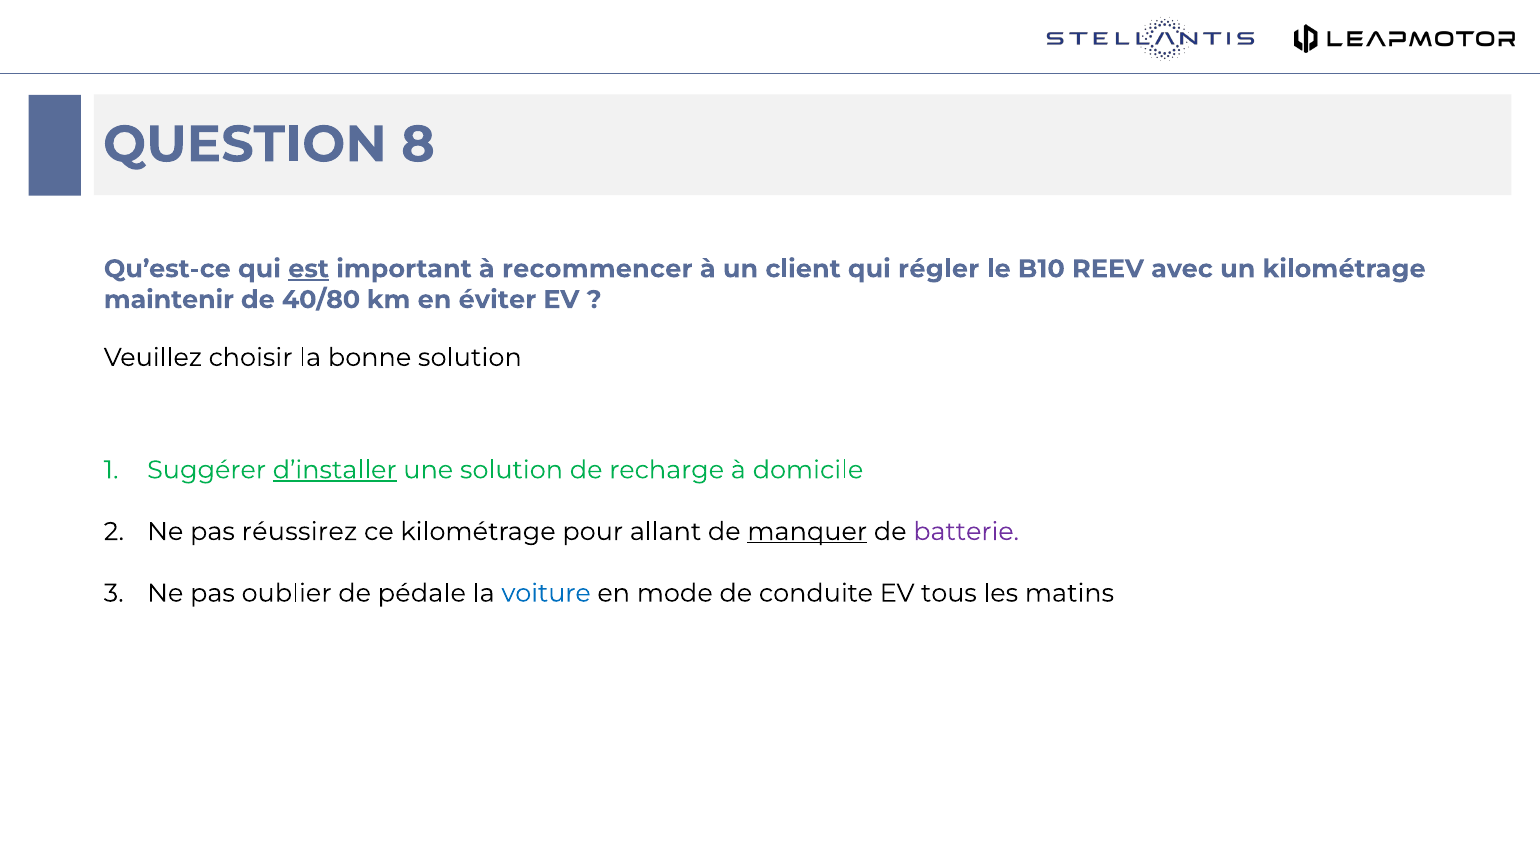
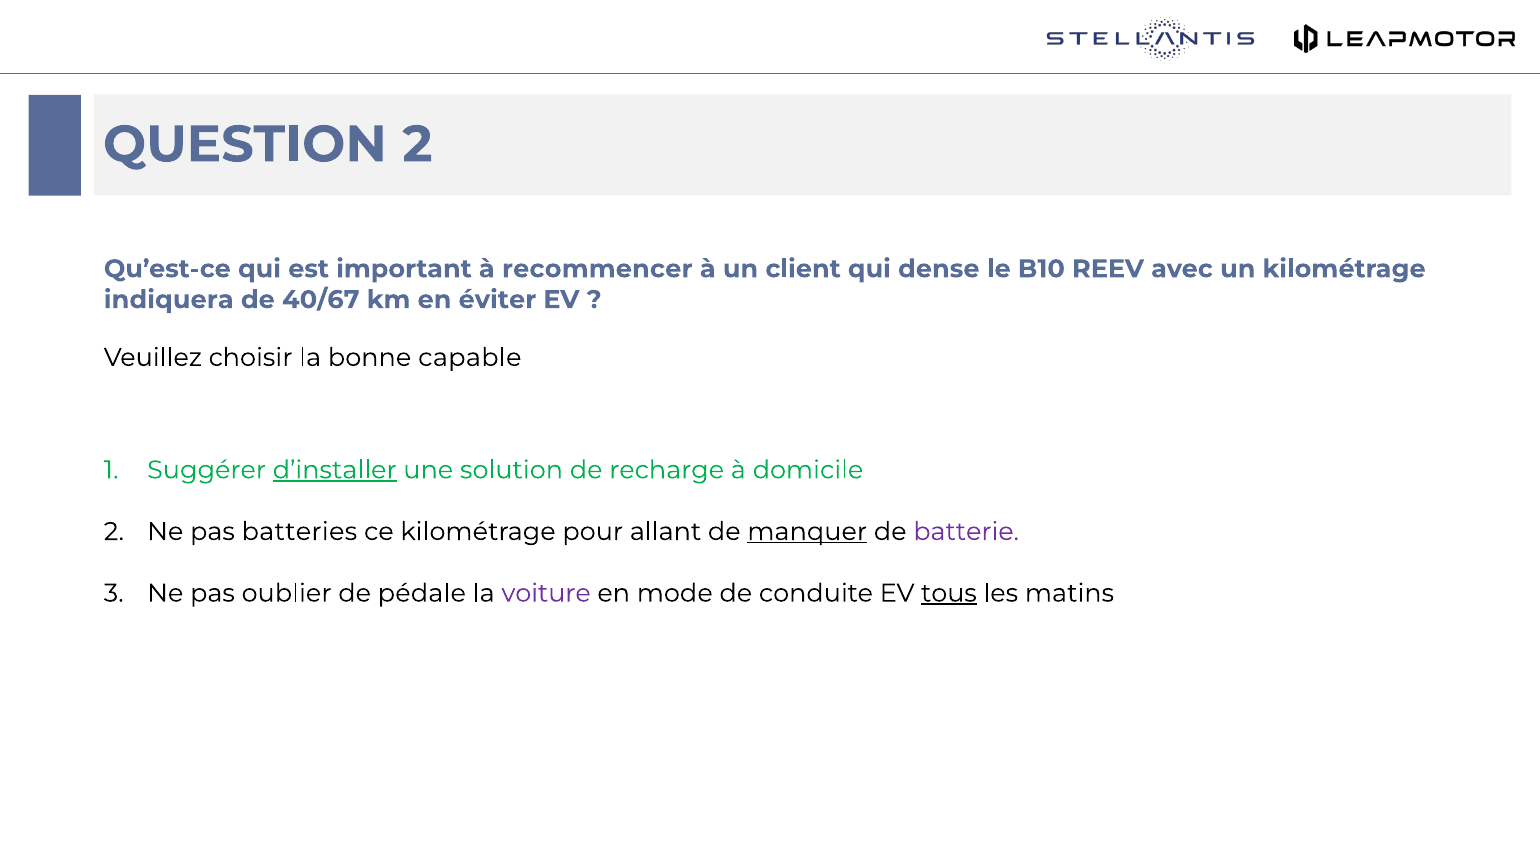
QUESTION 8: 8 -> 2
est underline: present -> none
régler: régler -> dense
maintenir: maintenir -> indiquera
40/80: 40/80 -> 40/67
bonne solution: solution -> capable
réussirez: réussirez -> batteries
voiture colour: blue -> purple
tous underline: none -> present
